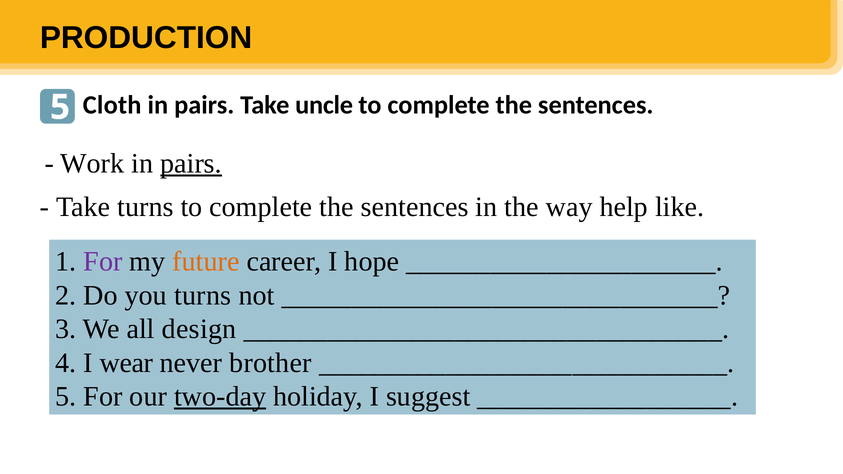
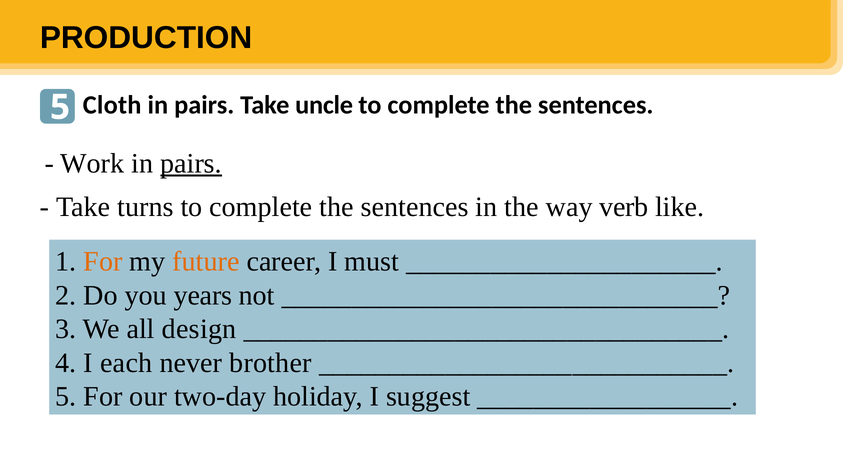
help: help -> verb
For at (103, 262) colour: purple -> orange
hope: hope -> must
you turns: turns -> years
wear: wear -> each
two-day underline: present -> none
